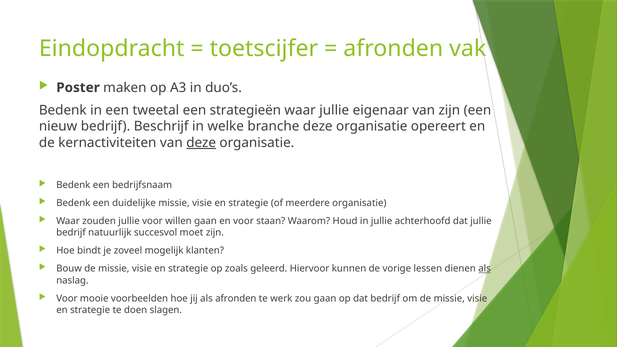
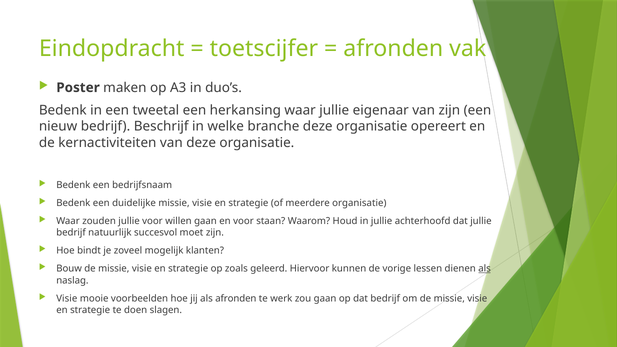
strategieën: strategieën -> herkansing
deze at (201, 143) underline: present -> none
Voor at (67, 298): Voor -> Visie
